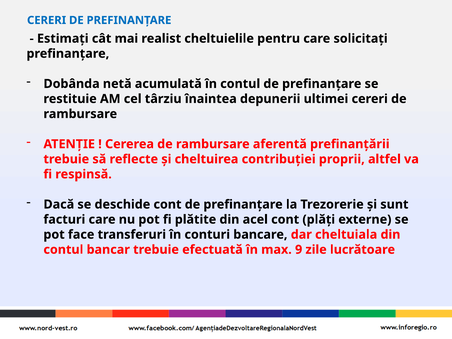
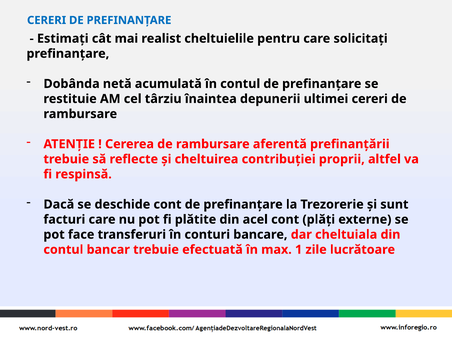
9: 9 -> 1
